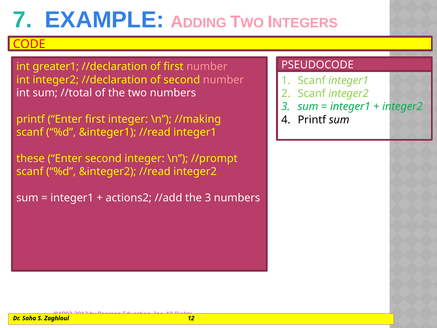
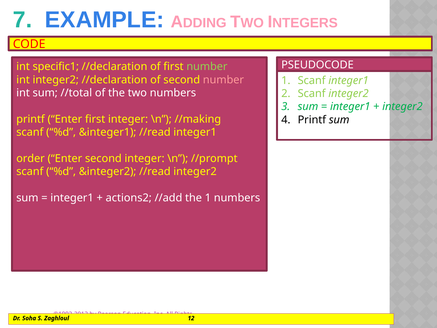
greater1: greater1 -> specific1
number at (207, 67) colour: pink -> light green
these: these -> order
the 3: 3 -> 1
